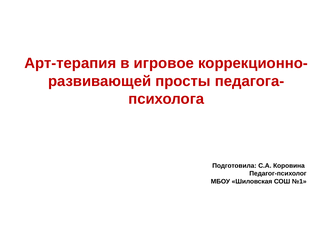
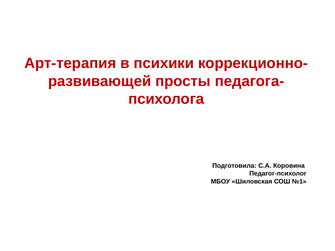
игровое: игровое -> психики
